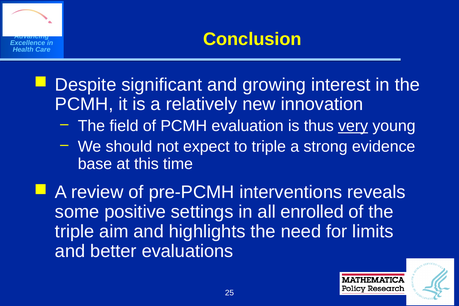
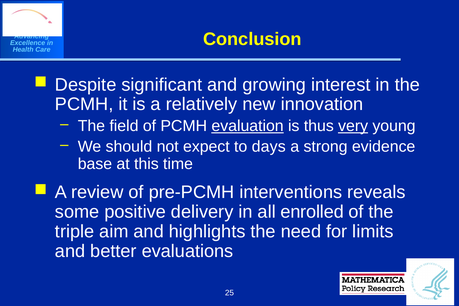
evaluation underline: none -> present
to triple: triple -> days
settings: settings -> delivery
